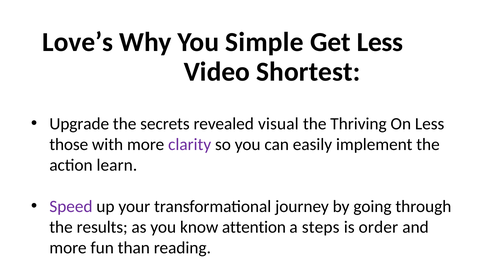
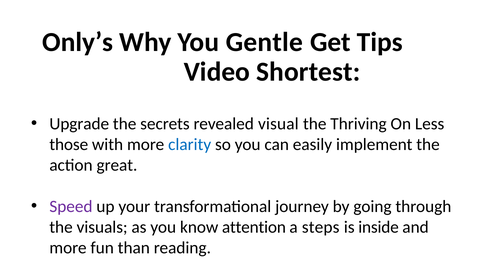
Love’s: Love’s -> Only’s
Simple: Simple -> Gentle
Get Less: Less -> Tips
clarity colour: purple -> blue
learn: learn -> great
results: results -> visuals
order: order -> inside
